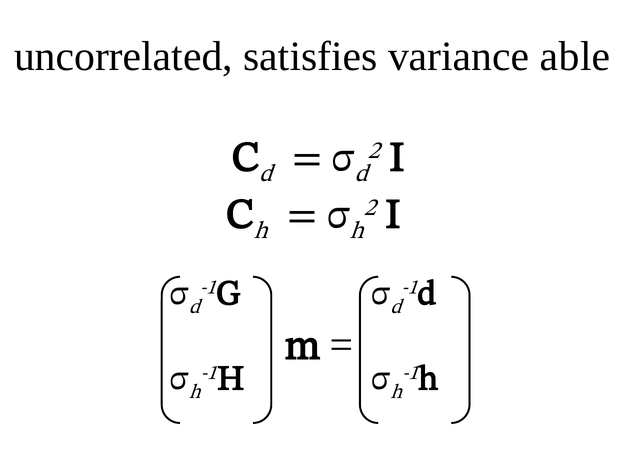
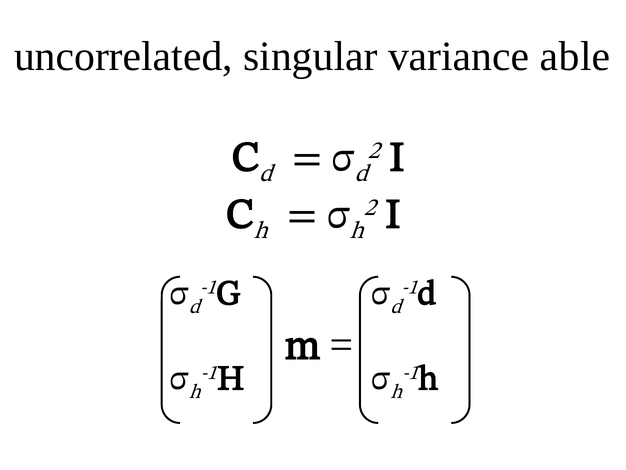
satisfies: satisfies -> singular
